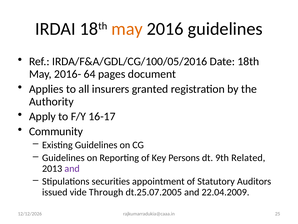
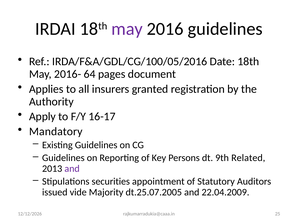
may at (127, 29) colour: orange -> purple
Community: Community -> Mandatory
Through: Through -> Majority
